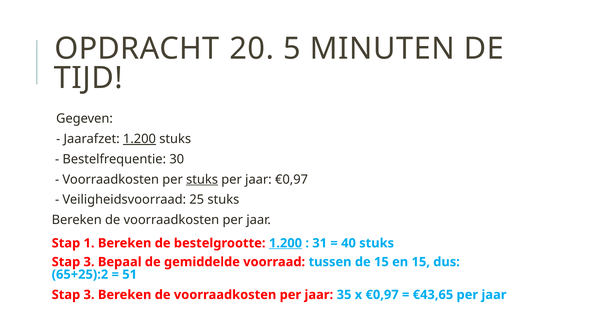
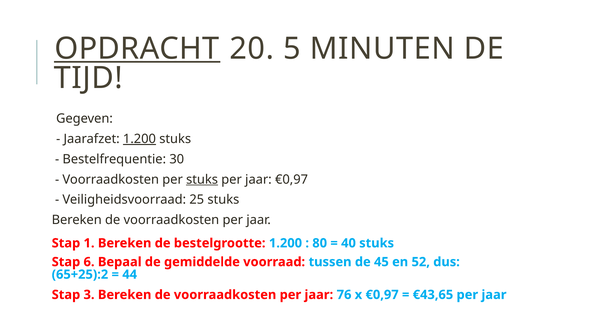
OPDRACHT underline: none -> present
1.200 at (285, 243) underline: present -> none
31: 31 -> 80
3 at (89, 261): 3 -> 6
de 15: 15 -> 45
en 15: 15 -> 52
51: 51 -> 44
35: 35 -> 76
